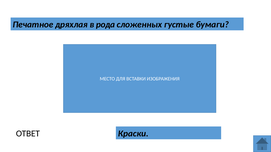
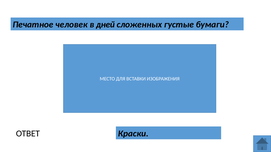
дряхлая: дряхлая -> человек
рода: рода -> дней
